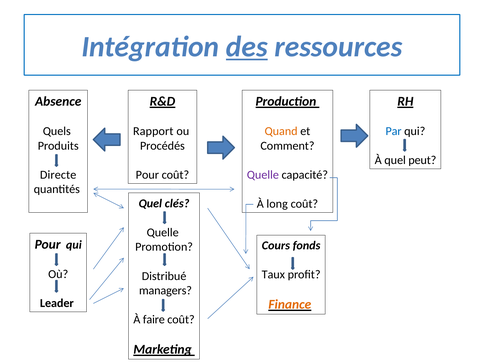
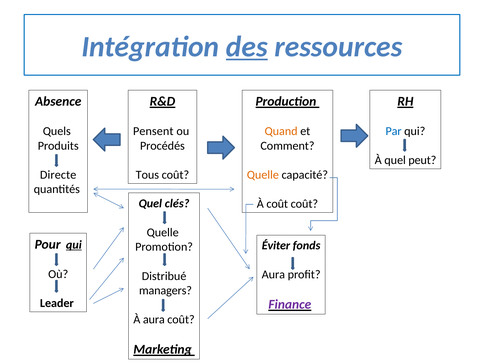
Rapport: Rapport -> Pensent
Pour at (147, 175): Pour -> Tous
Quelle at (263, 175) colour: purple -> orange
À long: long -> coût
qui at (74, 245) underline: none -> present
Cours: Cours -> Éviter
Taux at (273, 275): Taux -> Aura
Finance colour: orange -> purple
À faire: faire -> aura
